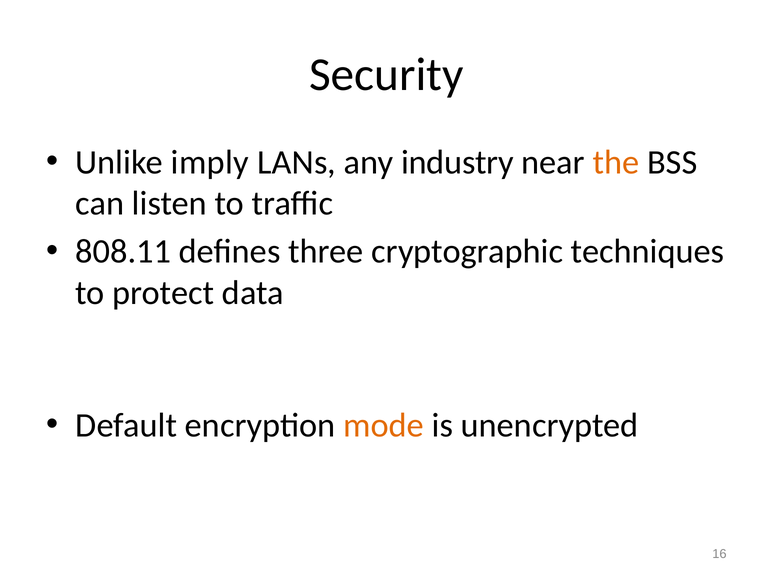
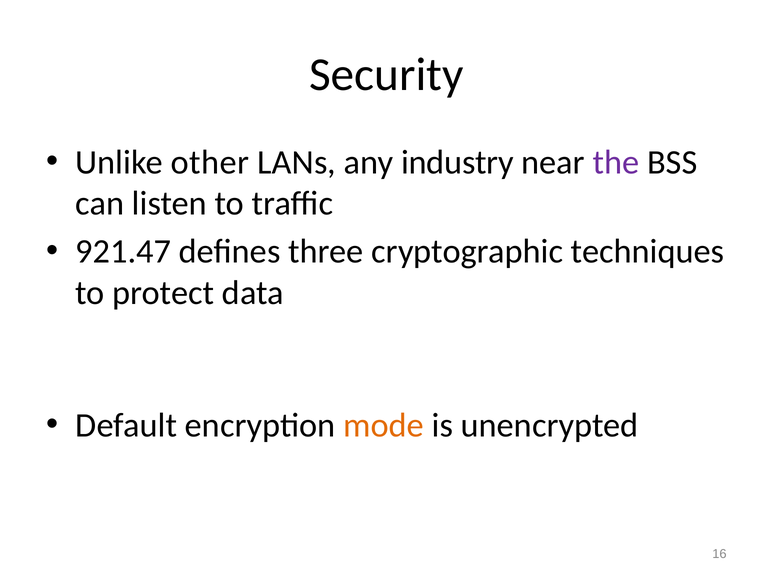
imply: imply -> other
the colour: orange -> purple
808.11: 808.11 -> 921.47
